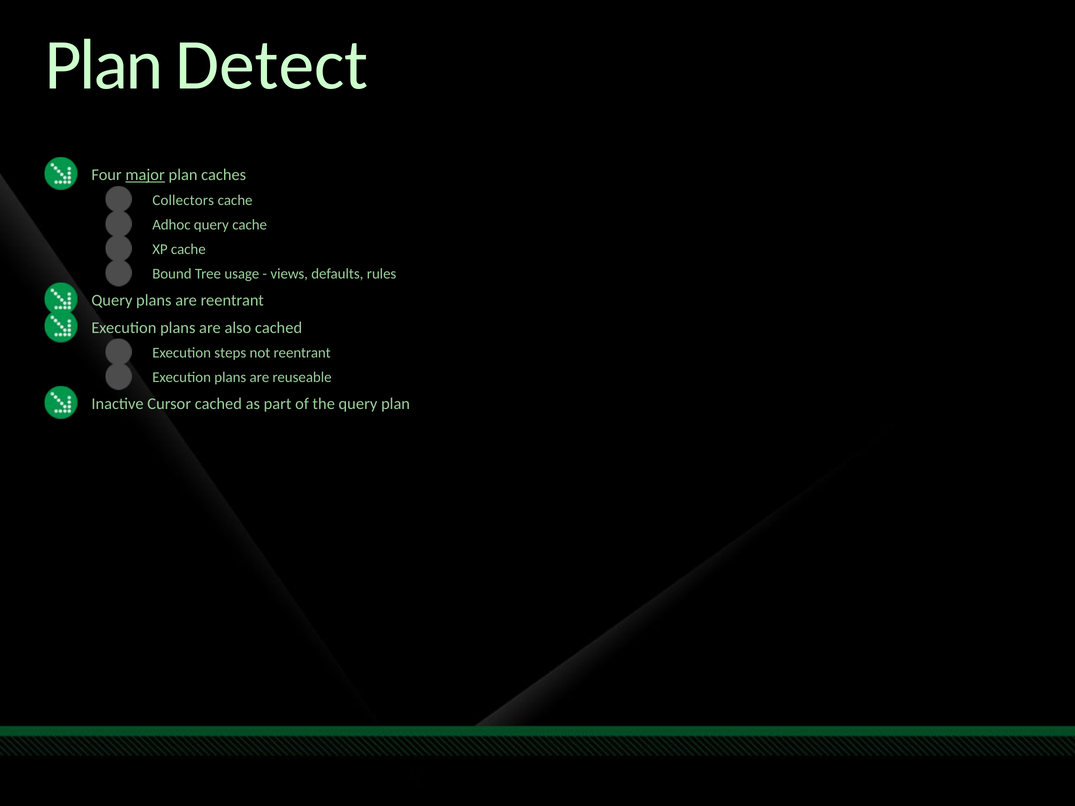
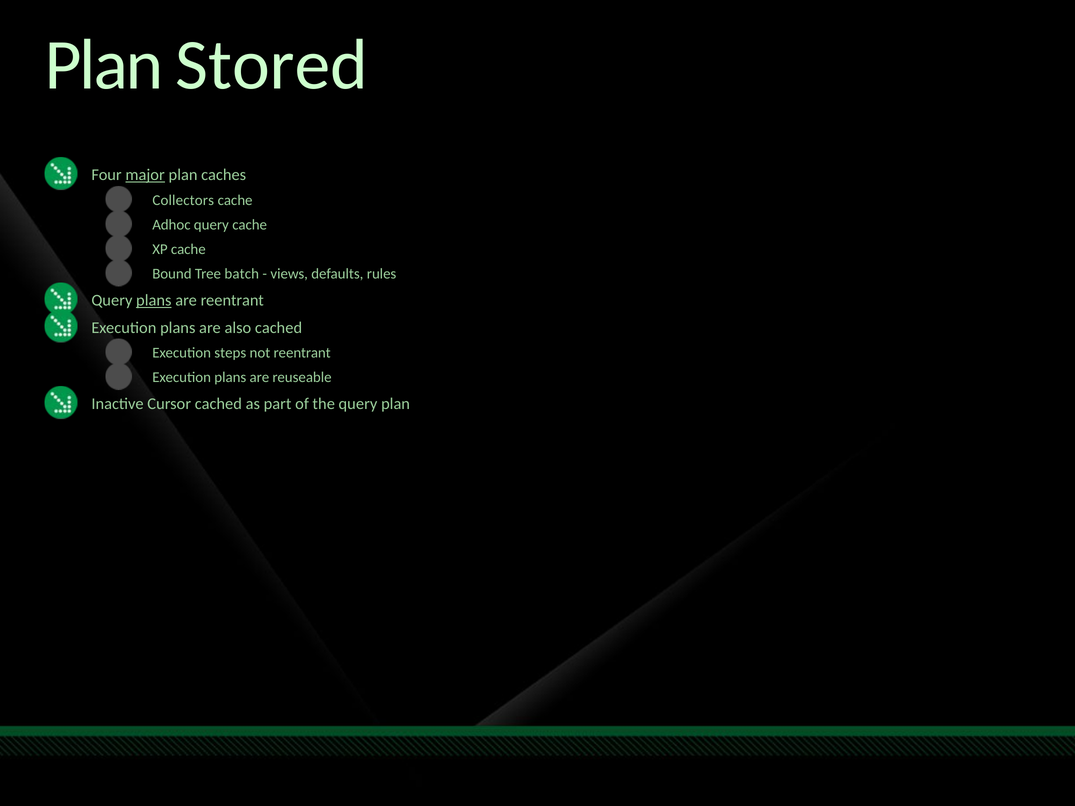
Detect: Detect -> Stored
usage: usage -> batch
plans at (154, 300) underline: none -> present
